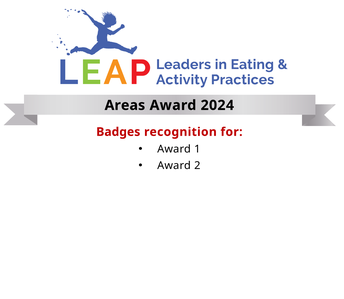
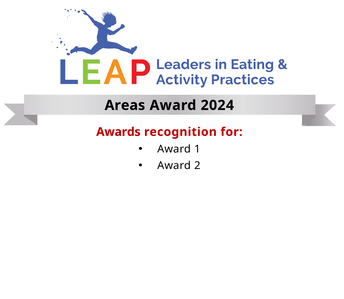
Badges: Badges -> Awards
